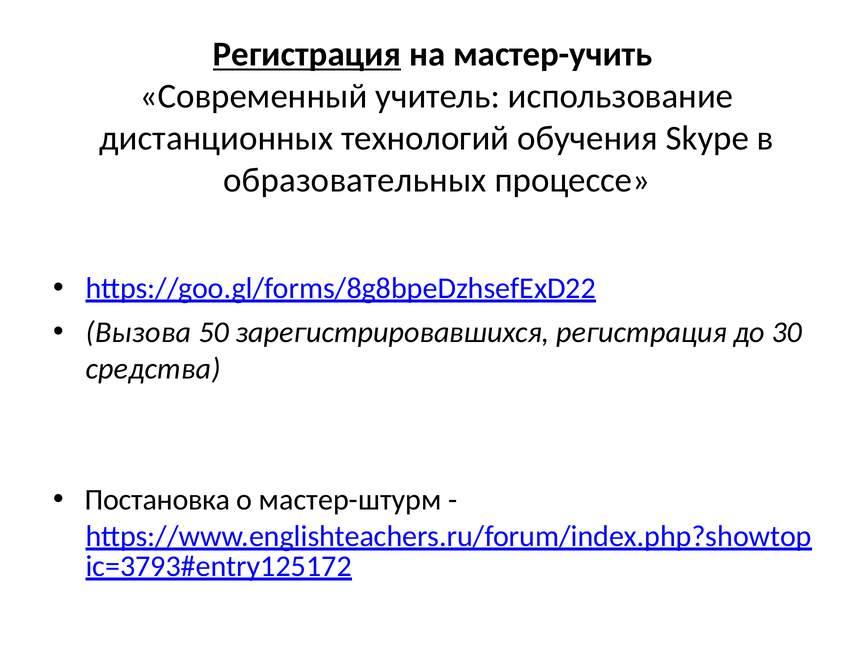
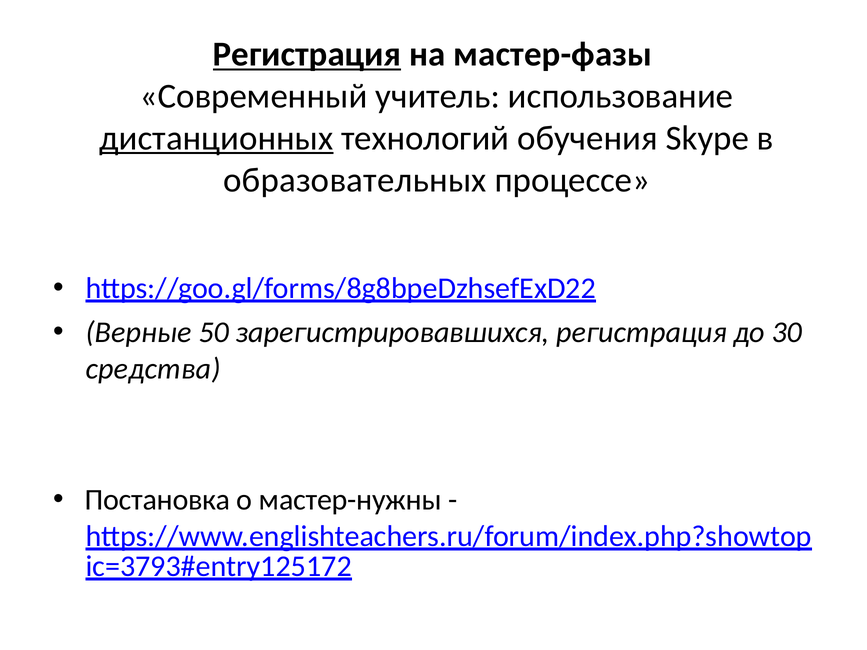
мастер-учить: мастер-учить -> мастер-фазы
дистанционных underline: none -> present
Вызова: Вызова -> Верные
мастер-штурм: мастер-штурм -> мастер-нужны
